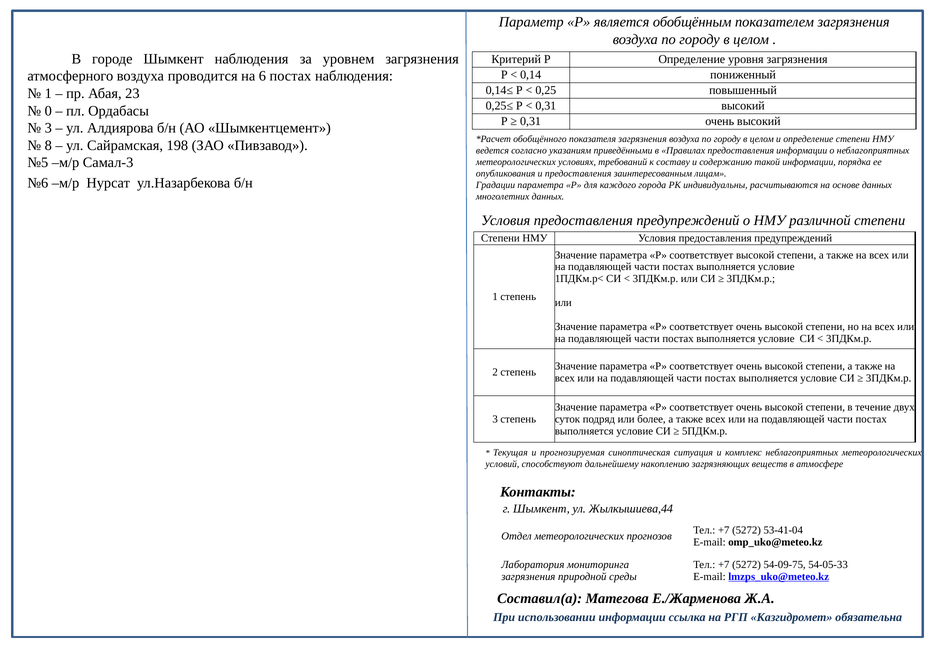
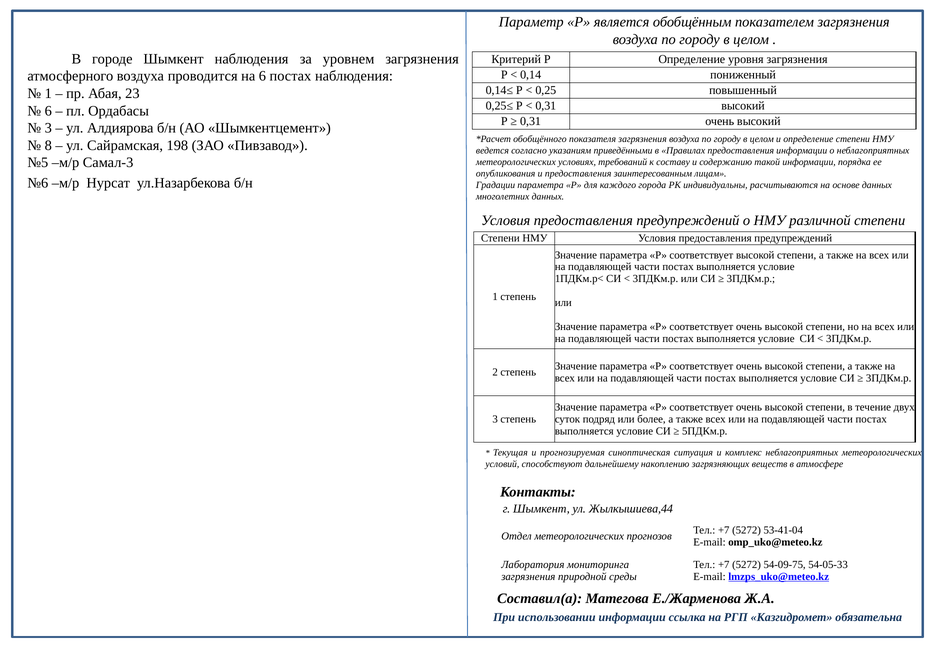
0 at (48, 111): 0 -> 6
